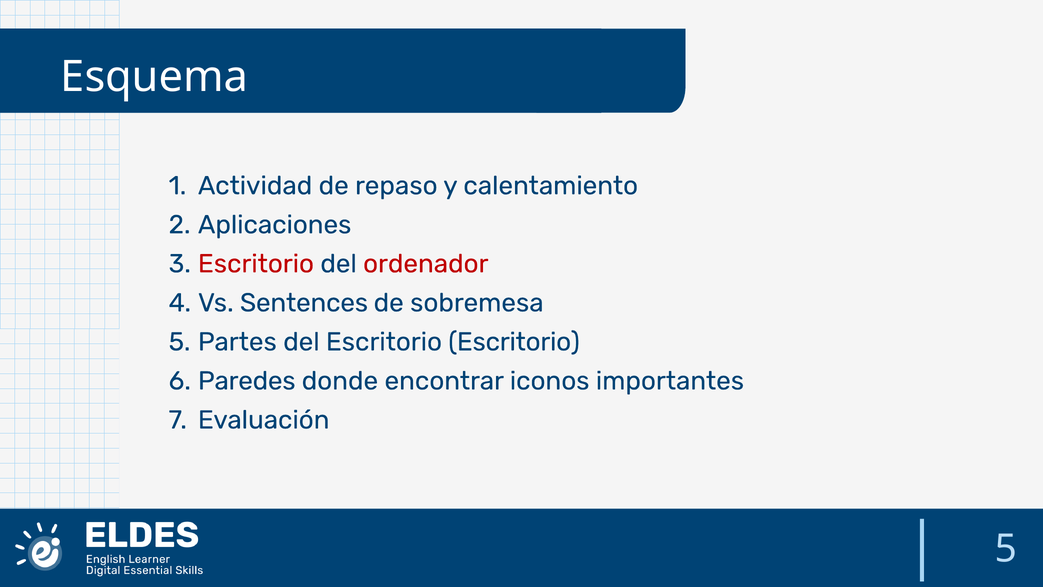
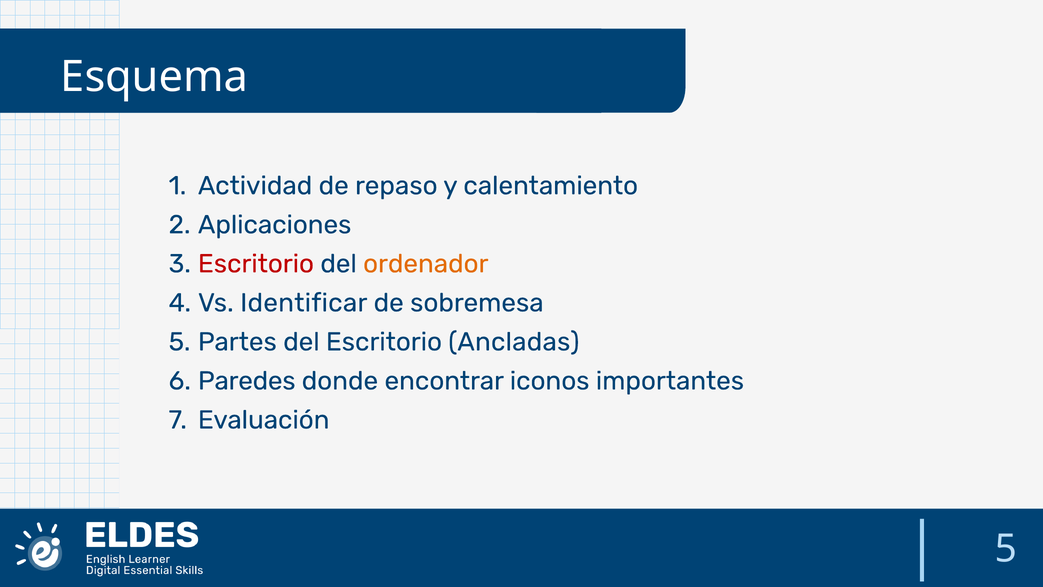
ordenador colour: red -> orange
Sentences: Sentences -> Identificar
Escritorio Escritorio: Escritorio -> Ancladas
